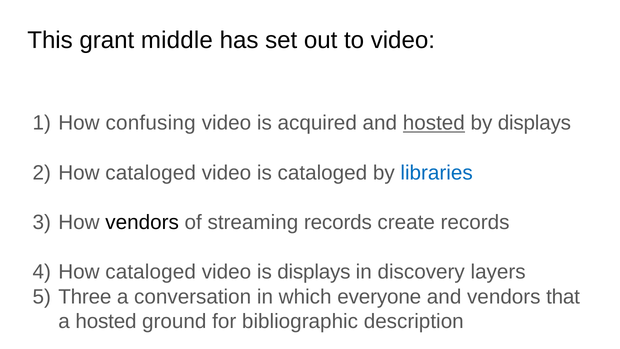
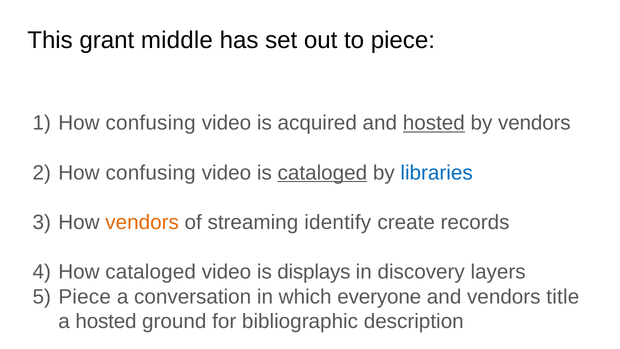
to video: video -> piece
by displays: displays -> vendors
cataloged at (151, 173): cataloged -> confusing
cataloged at (322, 173) underline: none -> present
vendors at (142, 222) colour: black -> orange
streaming records: records -> identify
Three at (85, 297): Three -> Piece
that: that -> title
